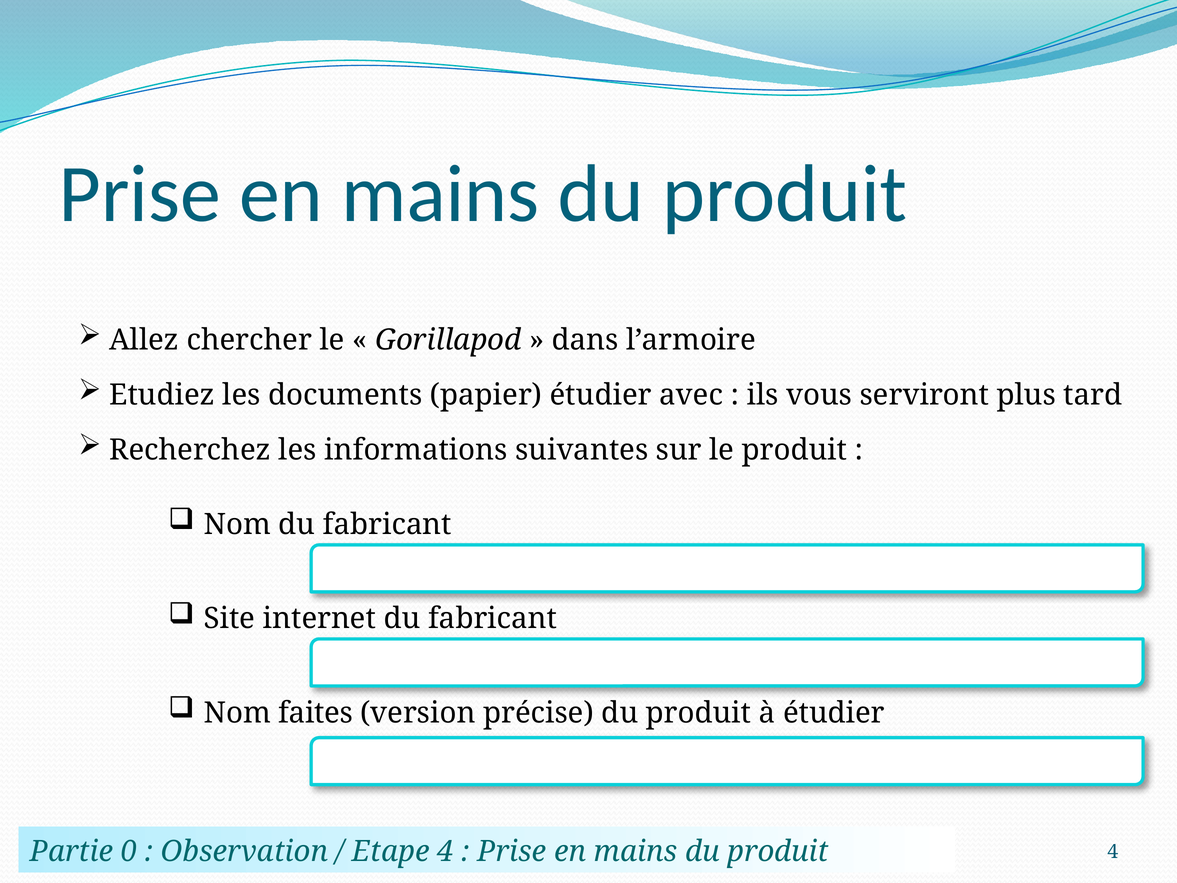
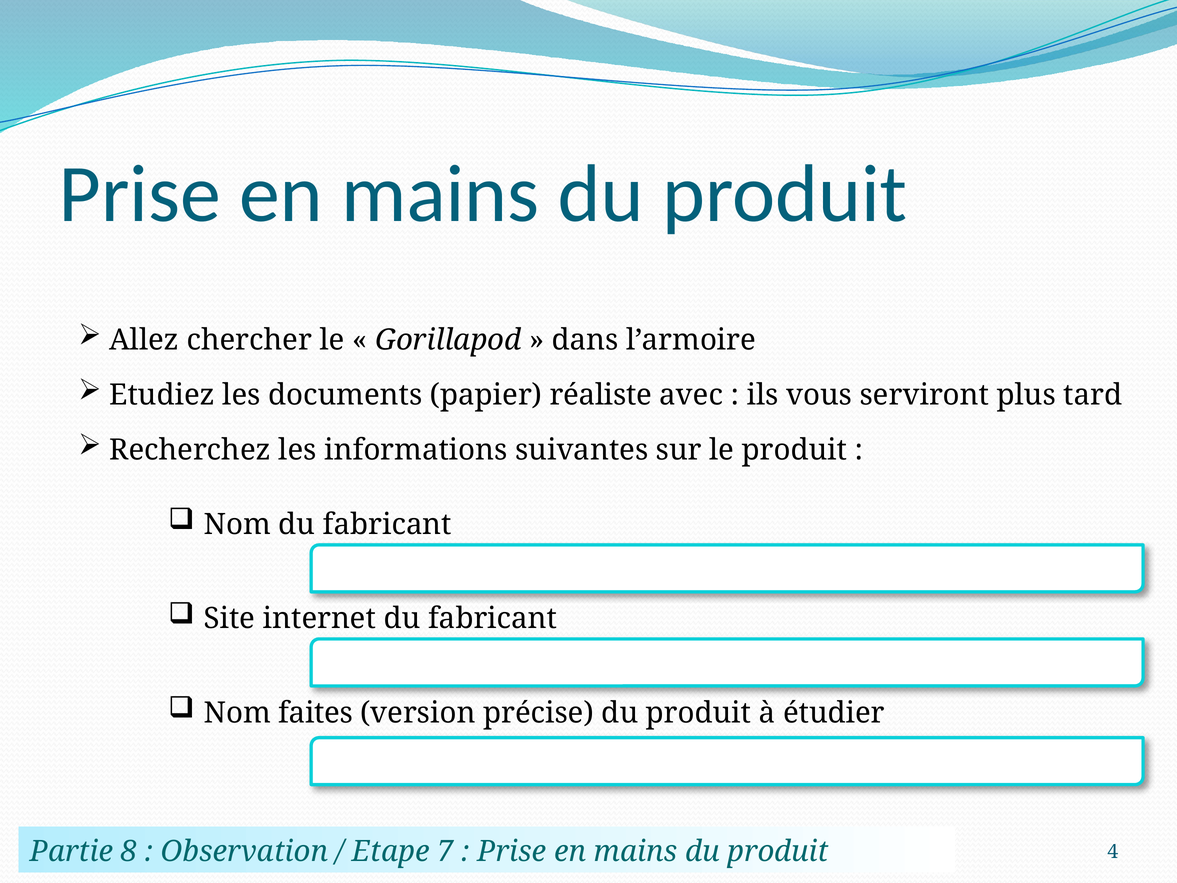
papier étudier: étudier -> réaliste
0: 0 -> 8
Etape 4: 4 -> 7
